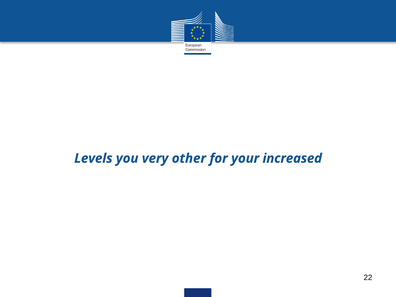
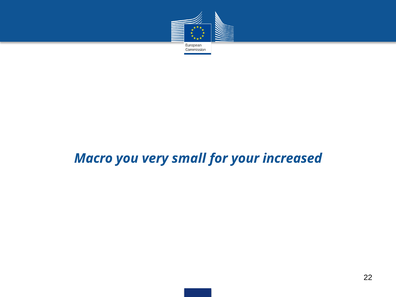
Levels: Levels -> Macro
other: other -> small
